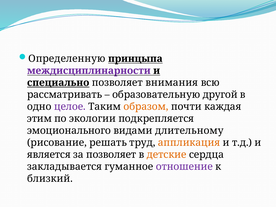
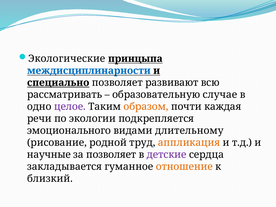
Определенную: Определенную -> Экологические
междисциплинарности colour: purple -> blue
внимания: внимания -> развивают
другой: другой -> случае
этим: этим -> речи
решать: решать -> родной
является: является -> научные
детские colour: orange -> purple
отношение colour: purple -> orange
